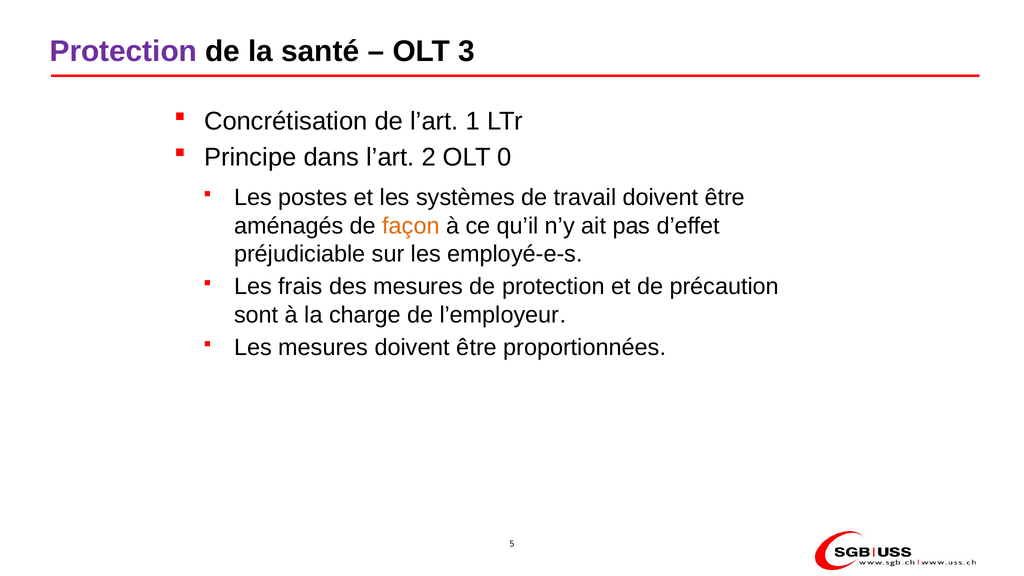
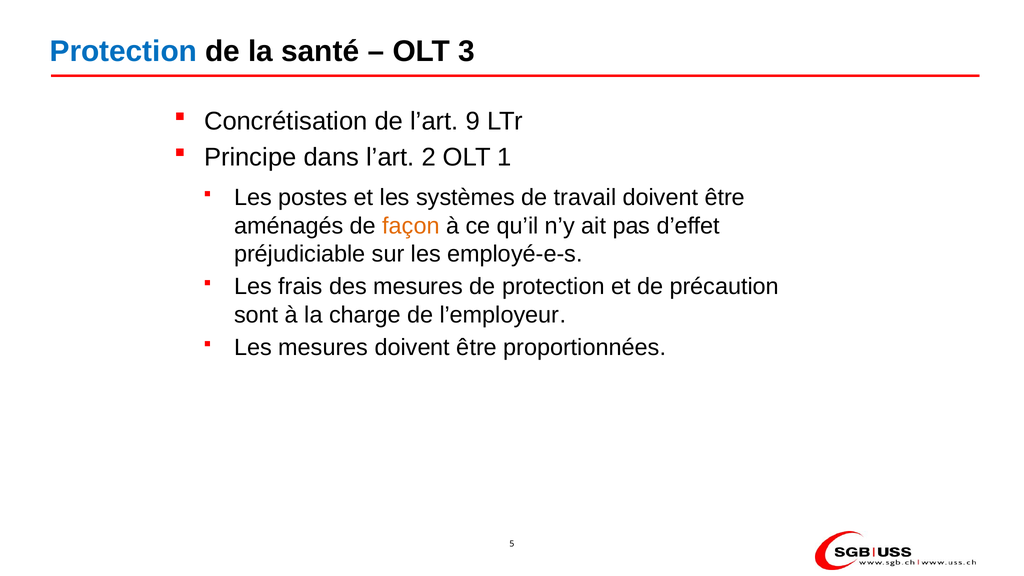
Protection at (123, 51) colour: purple -> blue
1: 1 -> 9
0: 0 -> 1
